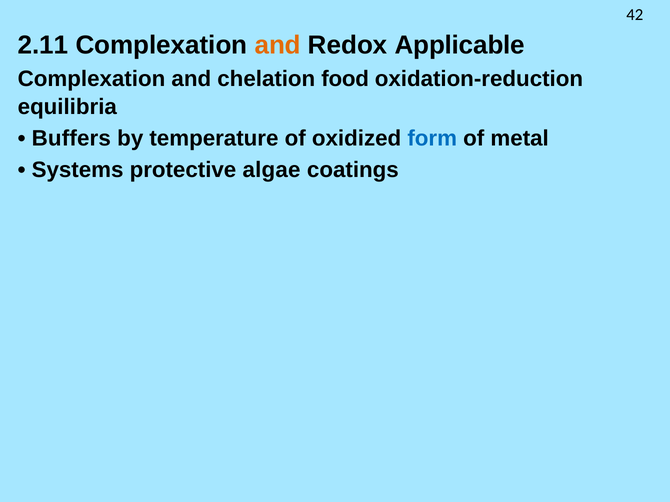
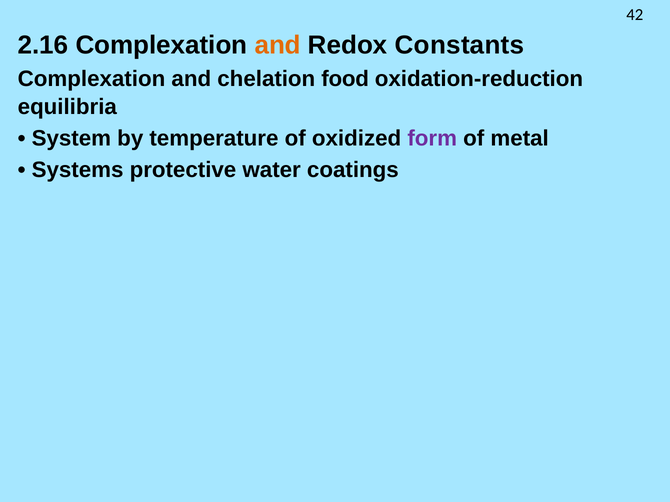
2.11: 2.11 -> 2.16
Applicable: Applicable -> Constants
Buffers: Buffers -> System
form colour: blue -> purple
algae: algae -> water
